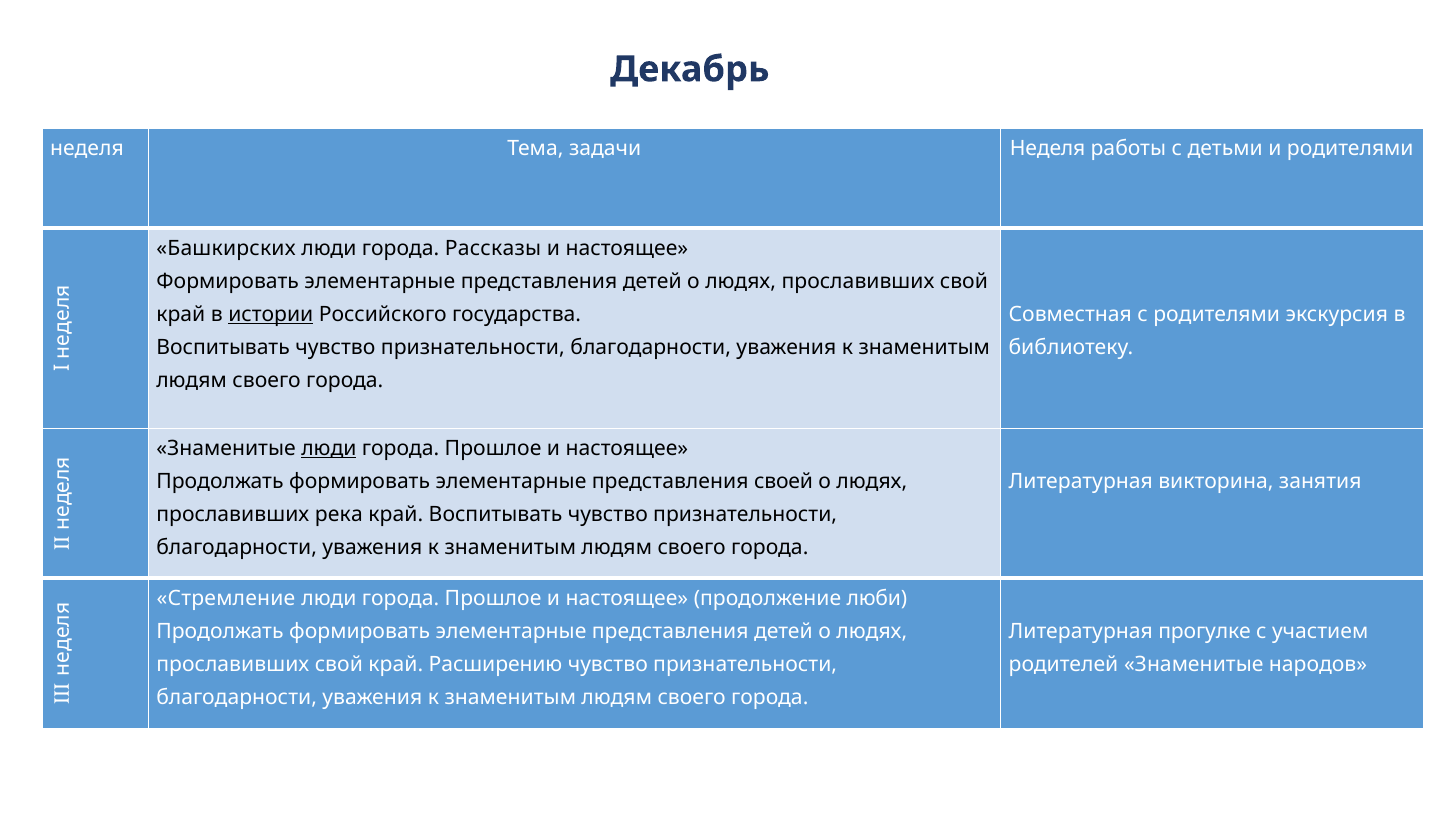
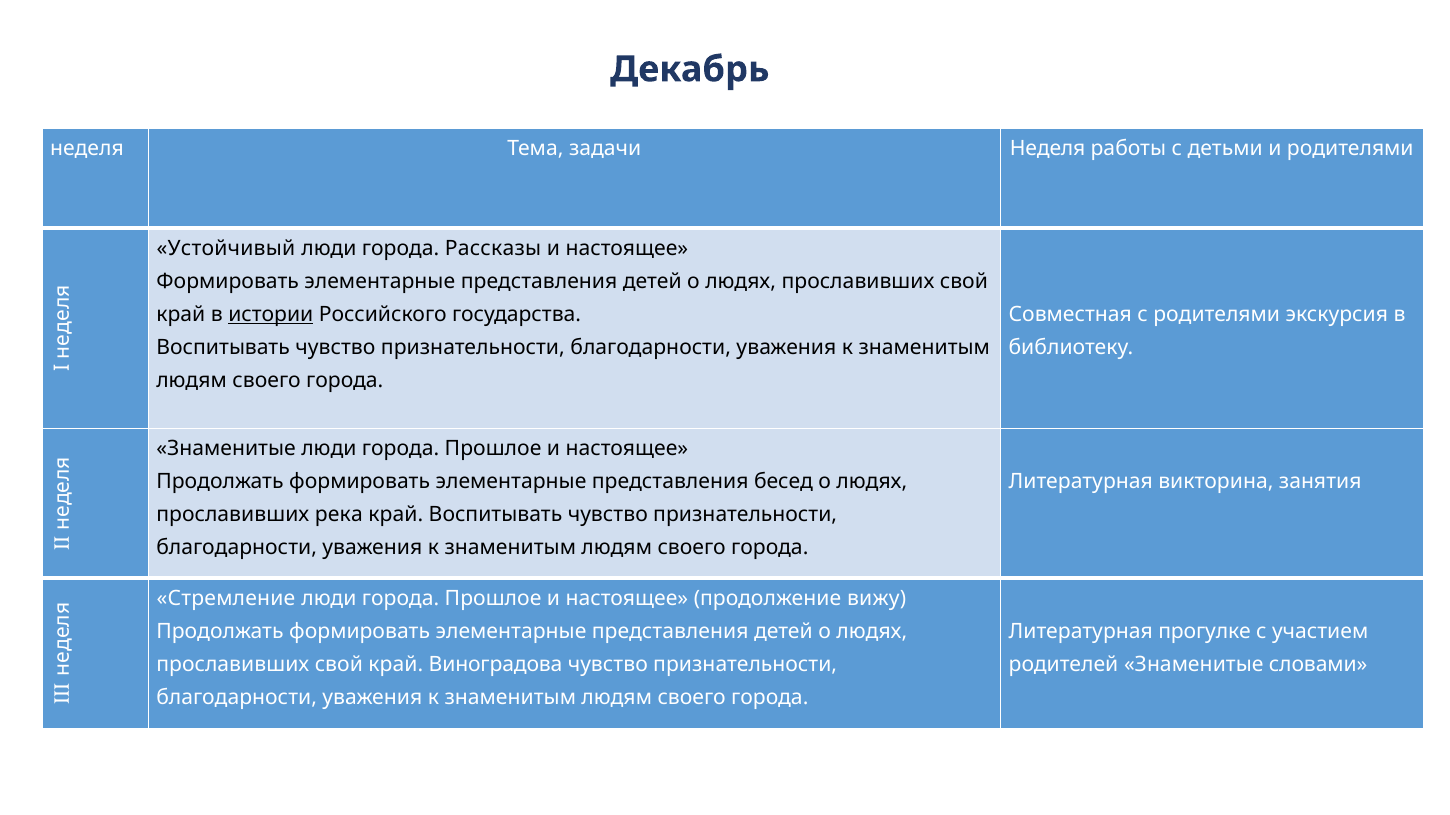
Башкирских: Башкирских -> Устойчивый
люди at (329, 449) underline: present -> none
своей: своей -> бесед
люби: люби -> вижу
Расширению: Расширению -> Виноградова
народов: народов -> словами
